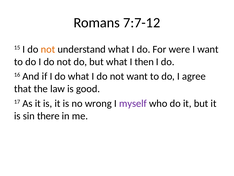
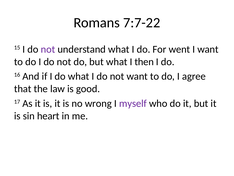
7:7-12: 7:7-12 -> 7:7-22
not at (48, 49) colour: orange -> purple
were: were -> went
there: there -> heart
